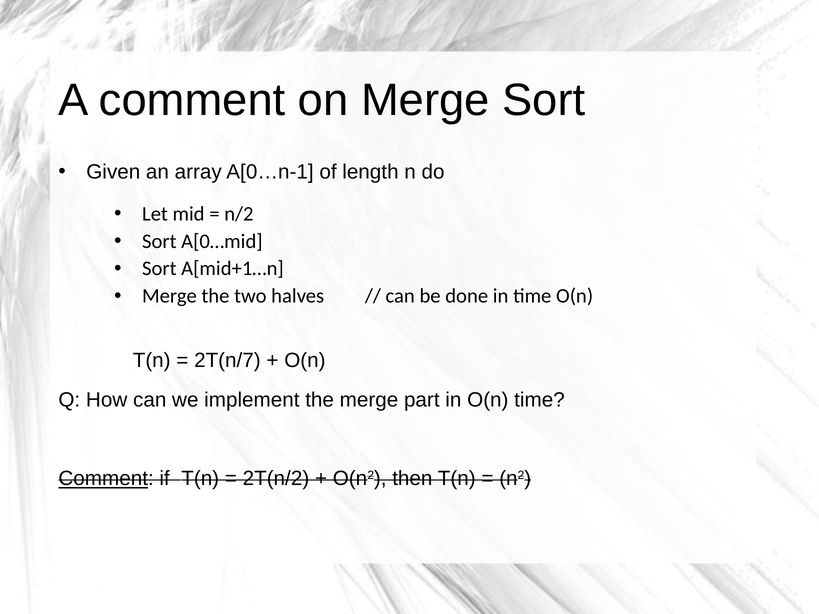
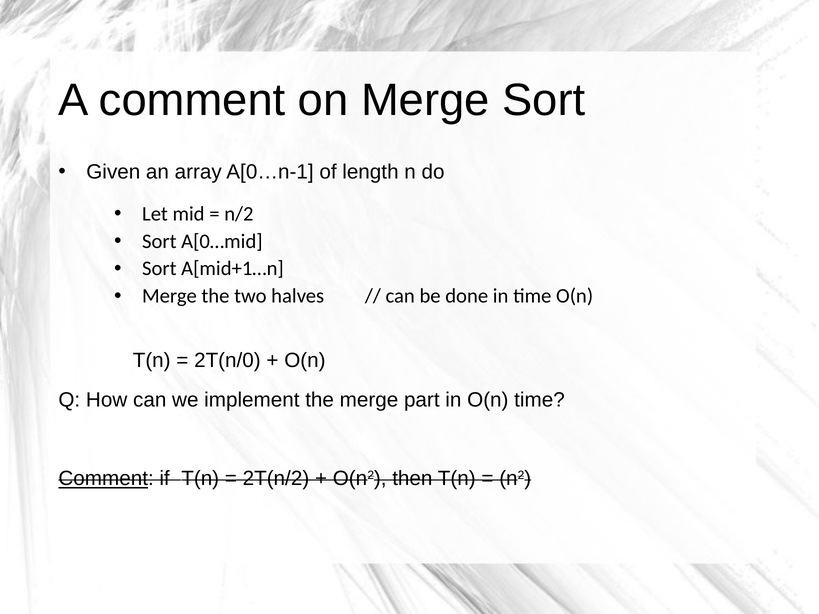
2T(n/7: 2T(n/7 -> 2T(n/0
